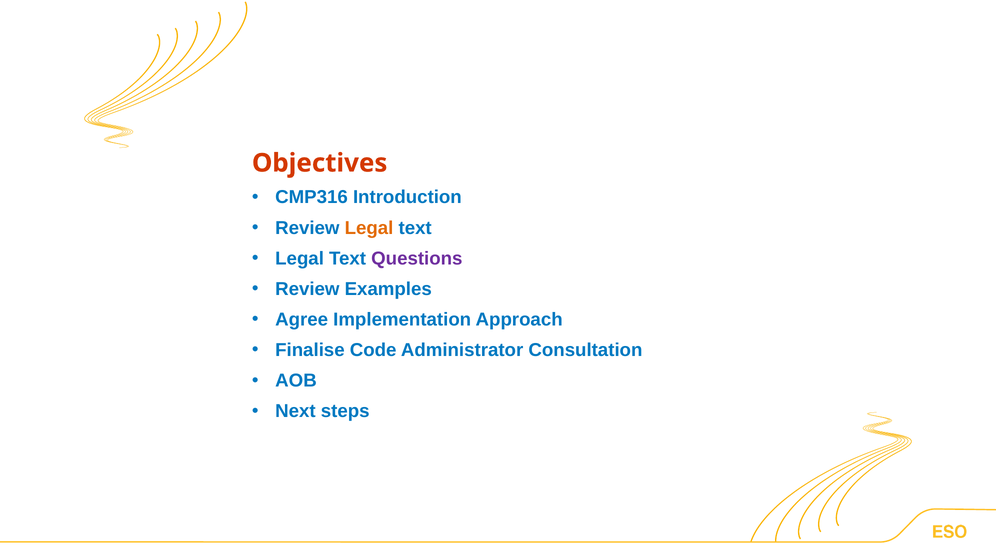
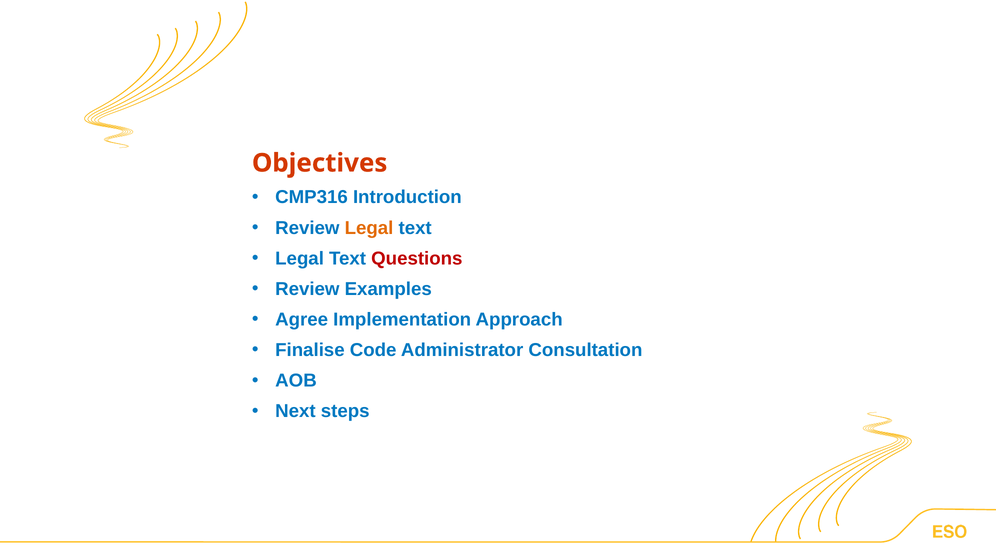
Questions colour: purple -> red
